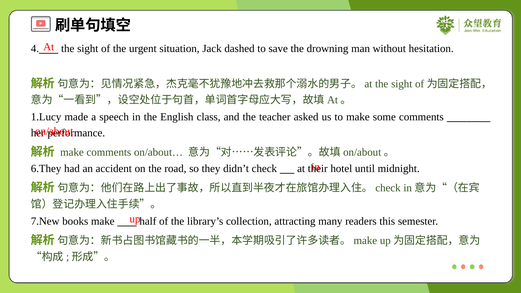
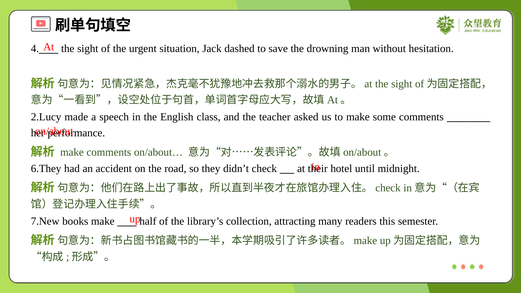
1.Lucy: 1.Lucy -> 2.Lucy
